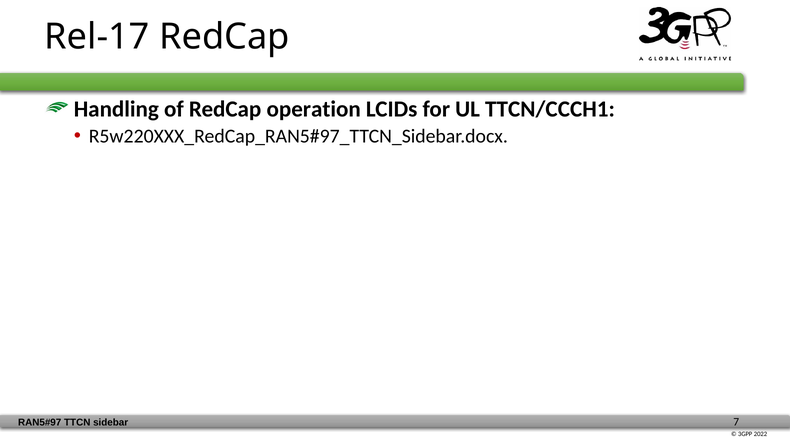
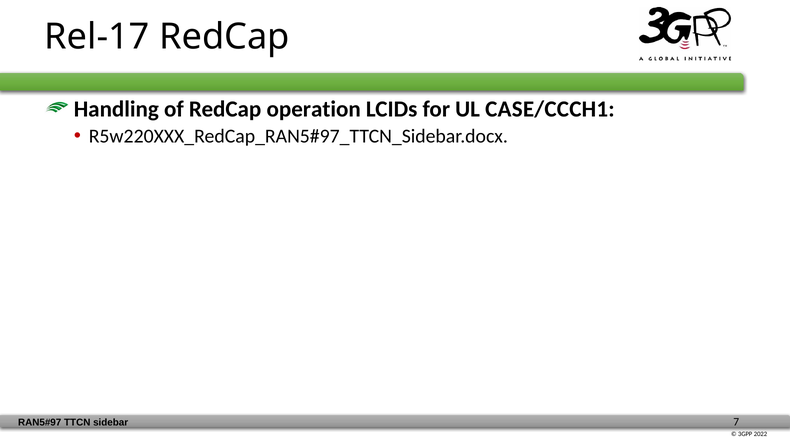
TTCN/CCCH1: TTCN/CCCH1 -> CASE/CCCH1
